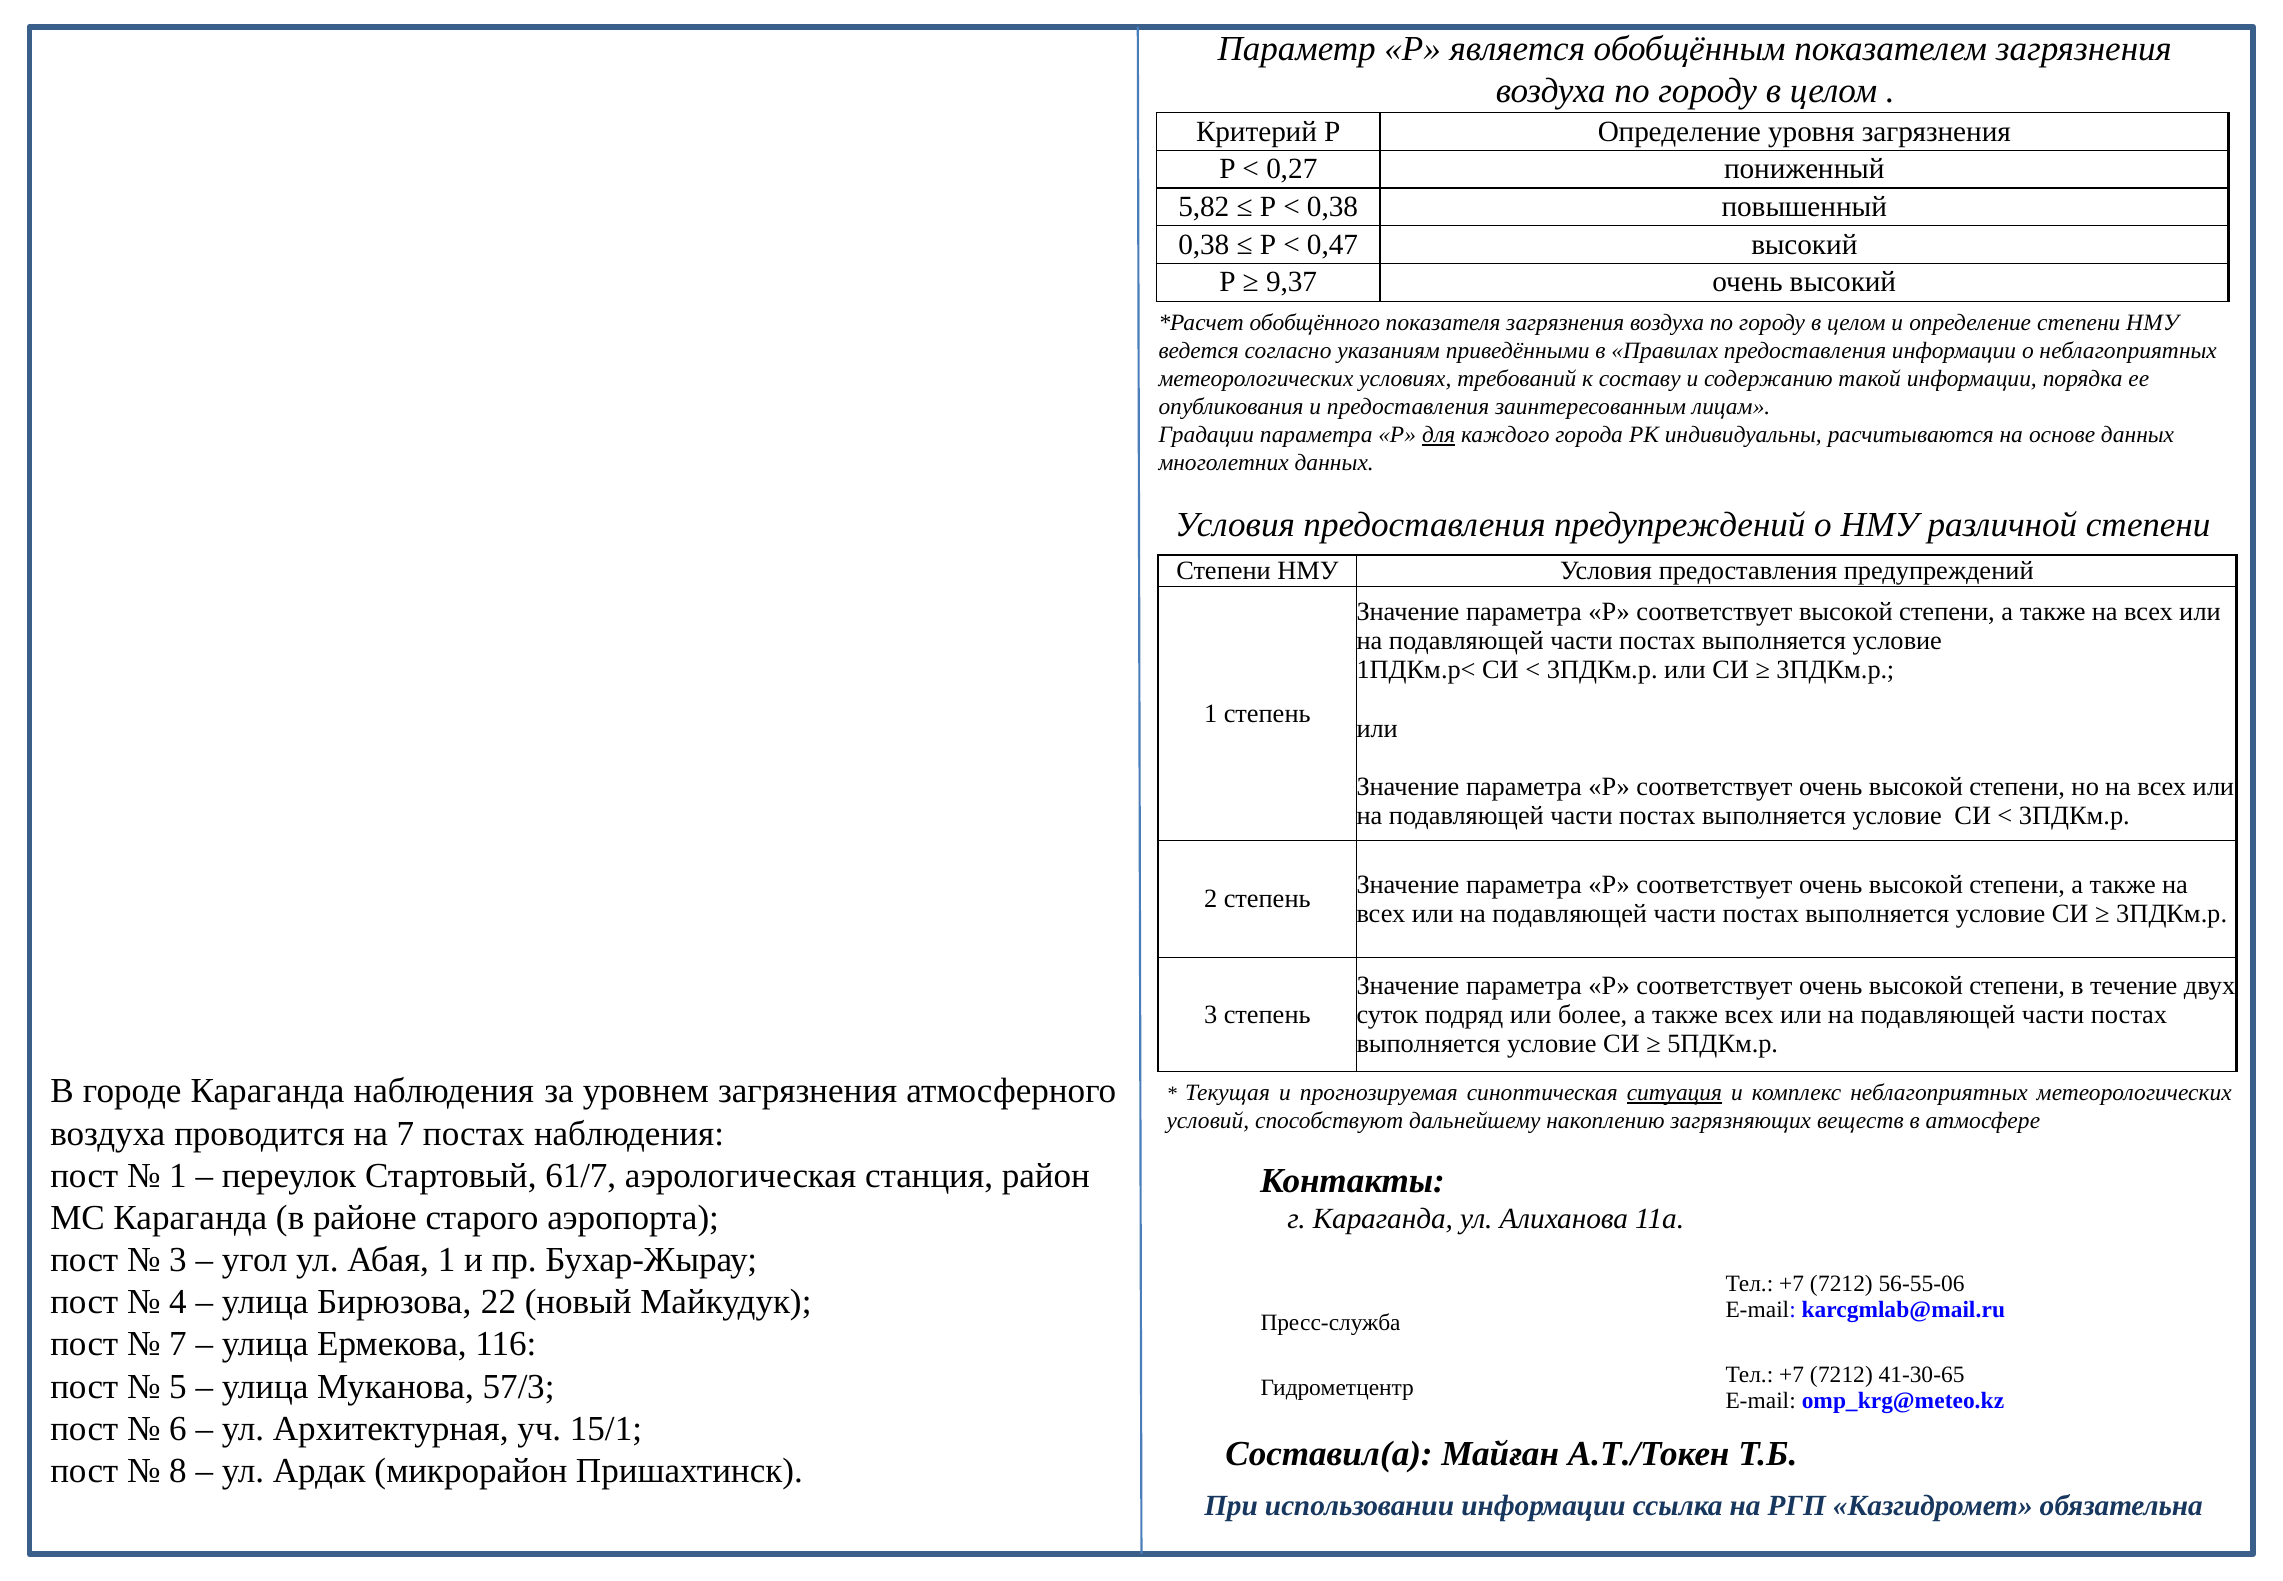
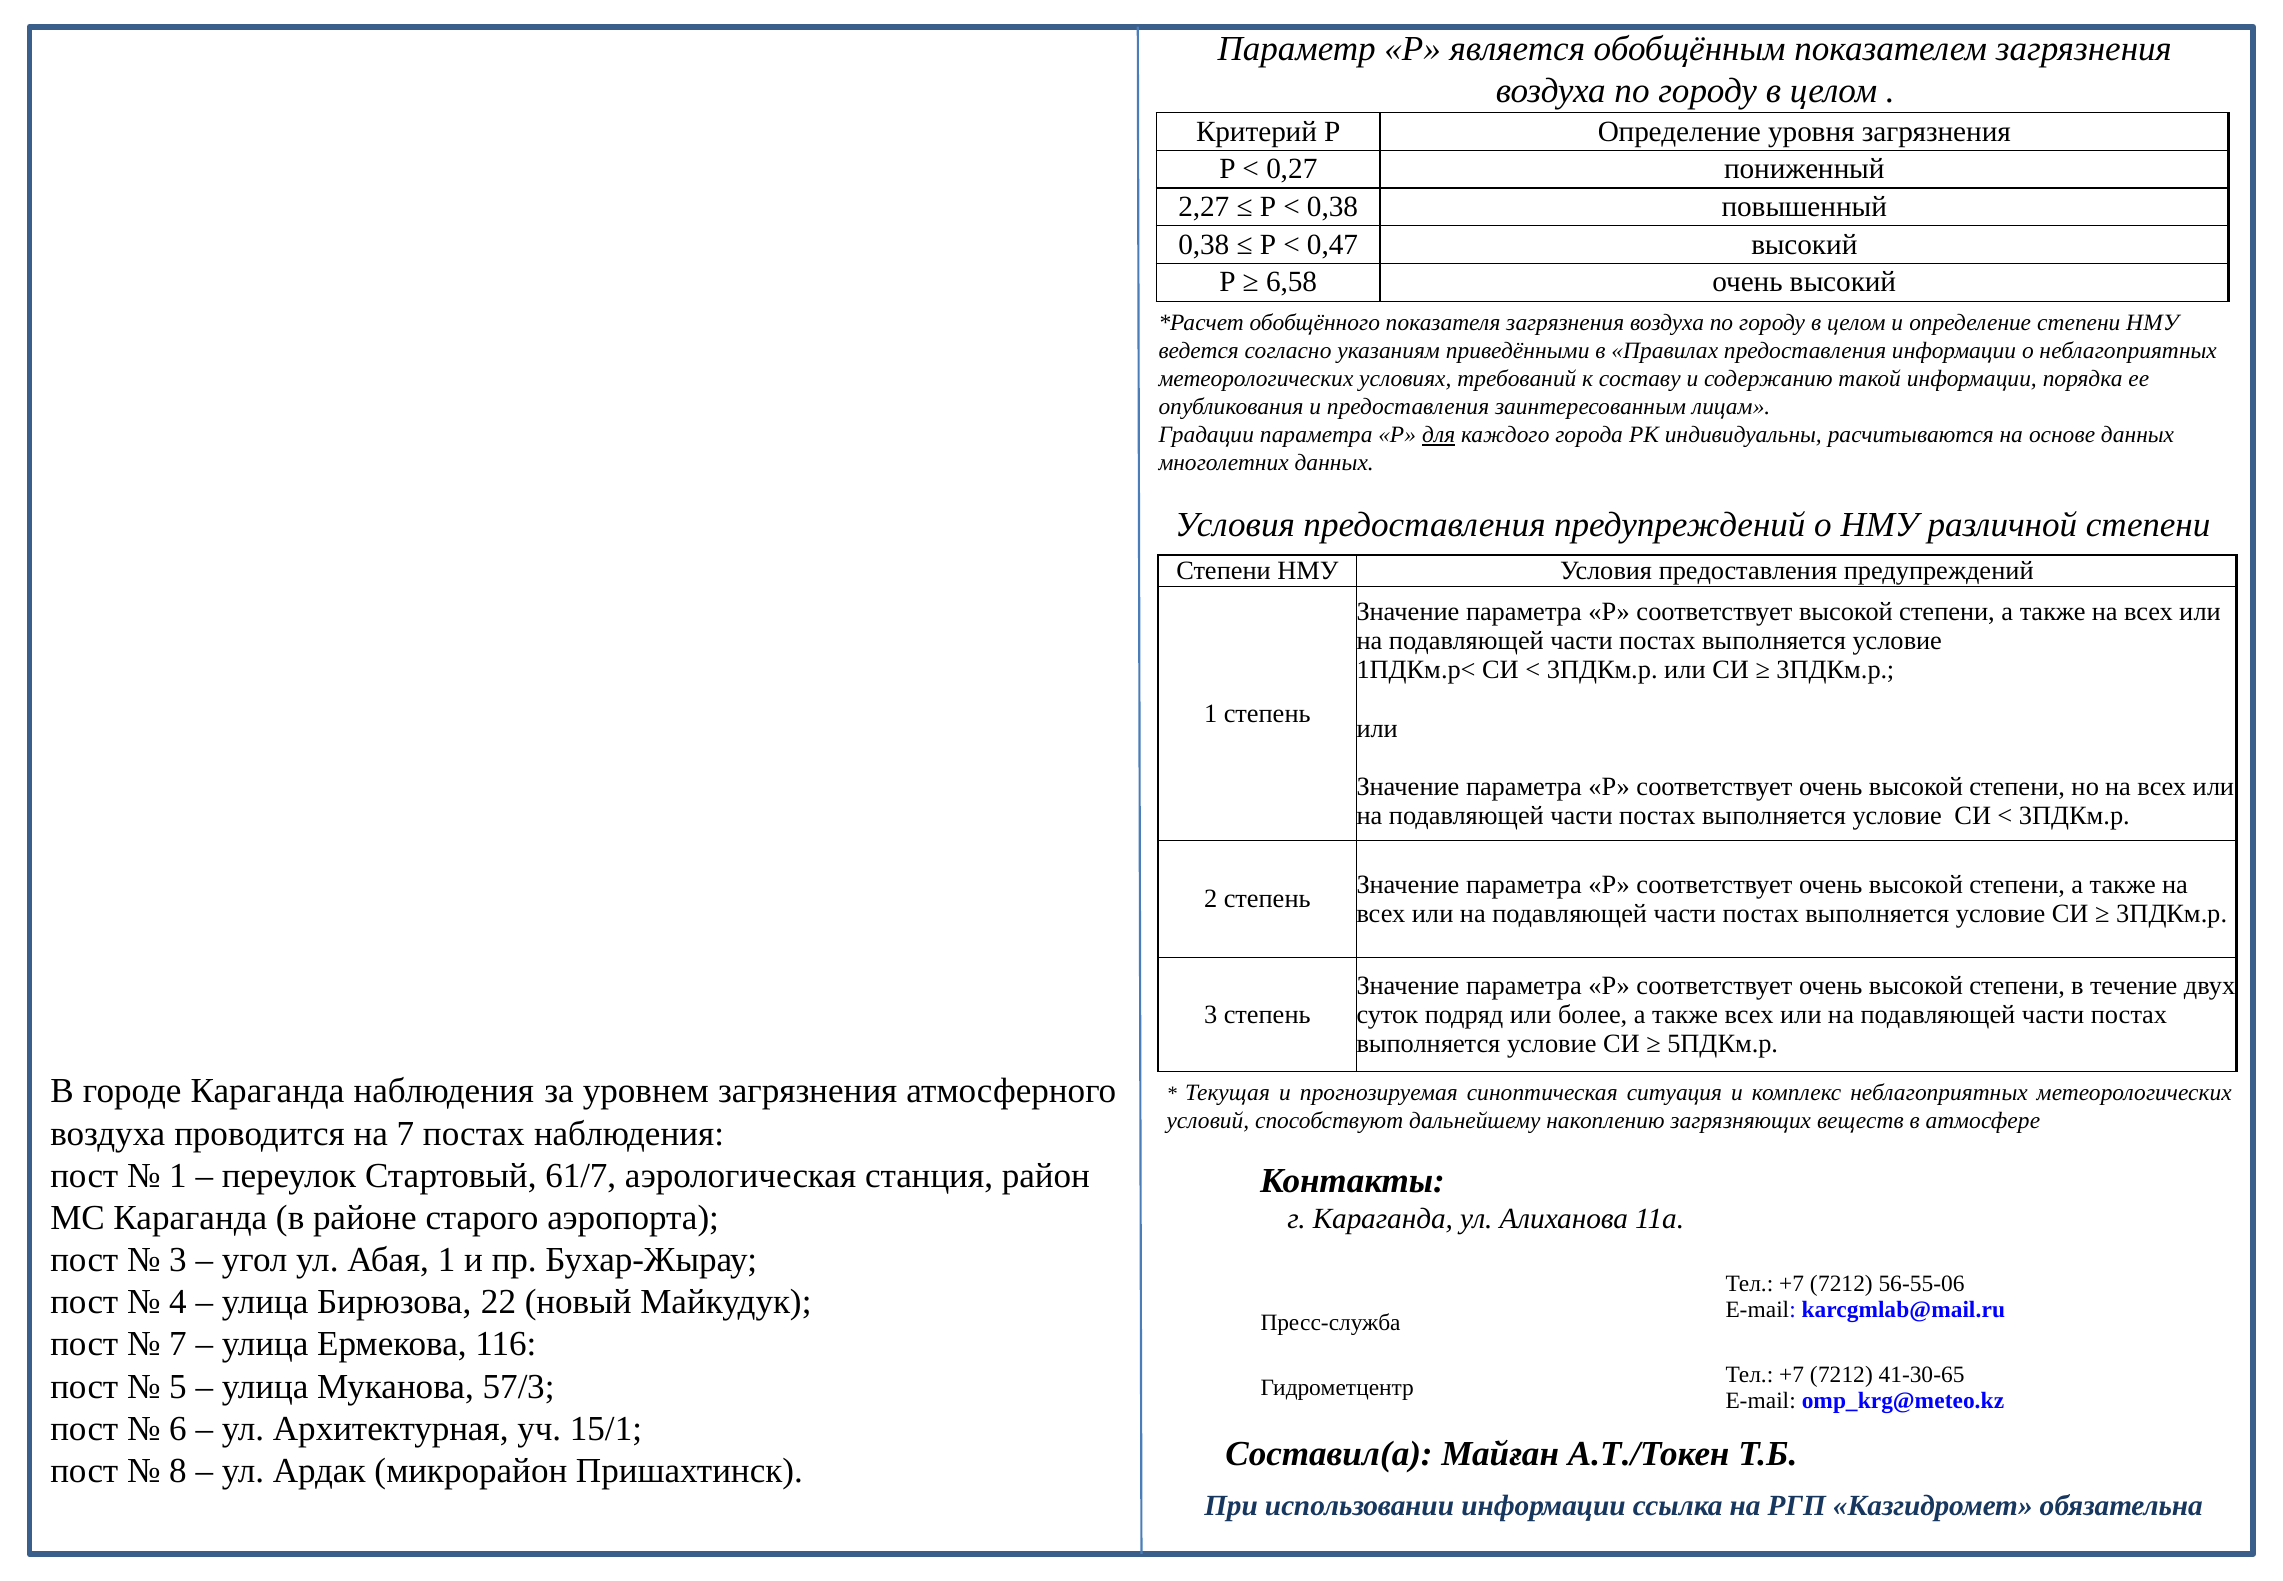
5,82: 5,82 -> 2,27
9,37: 9,37 -> 6,58
ситуация underline: present -> none
